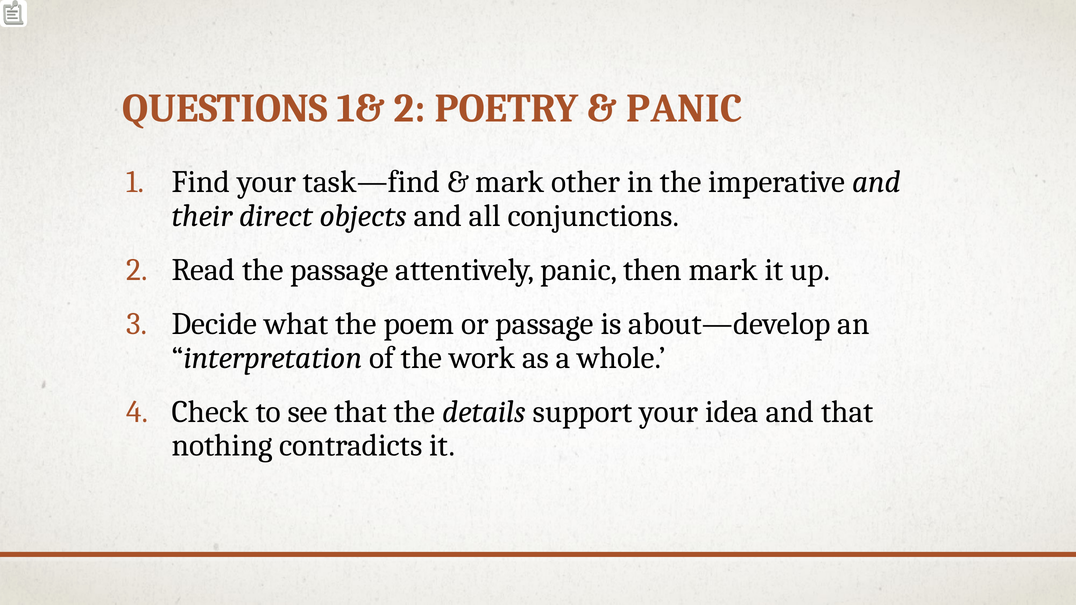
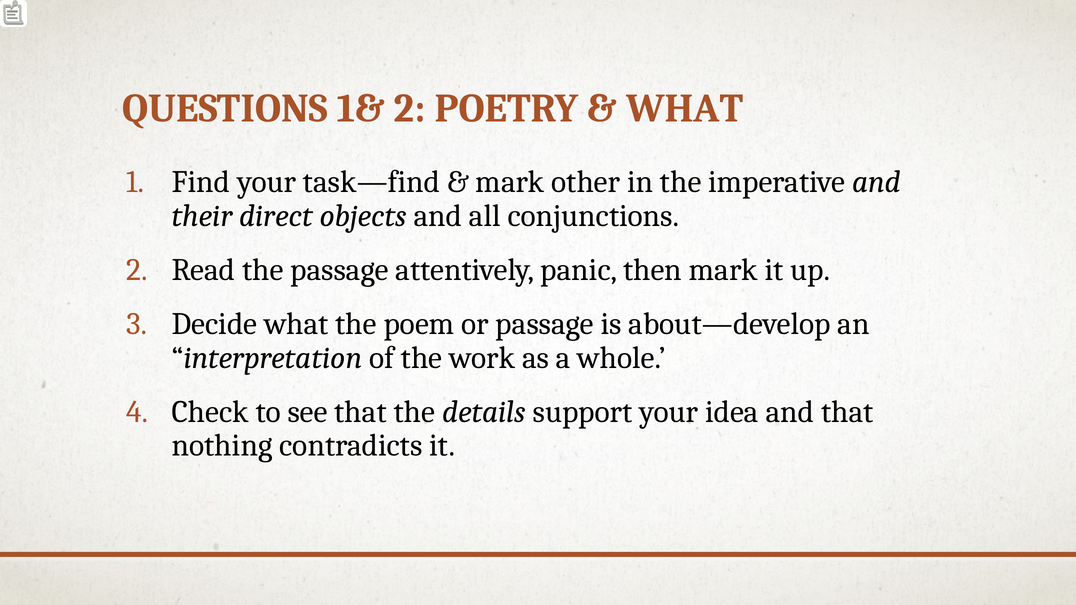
PANIC at (684, 108): PANIC -> WHAT
